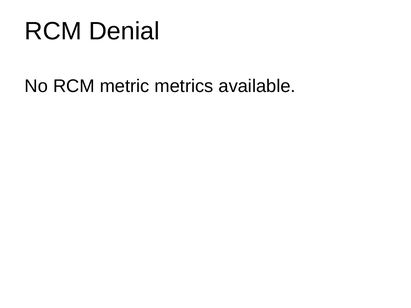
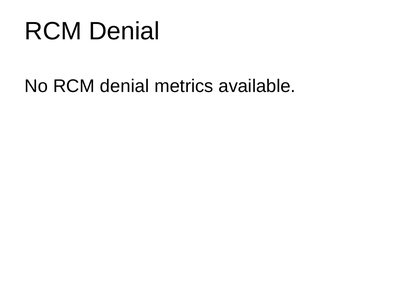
No RCM metric: metric -> denial
